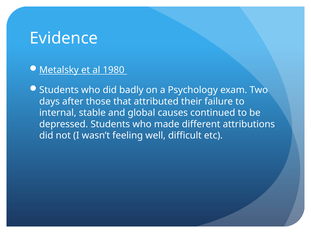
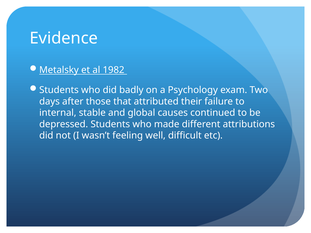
1980: 1980 -> 1982
